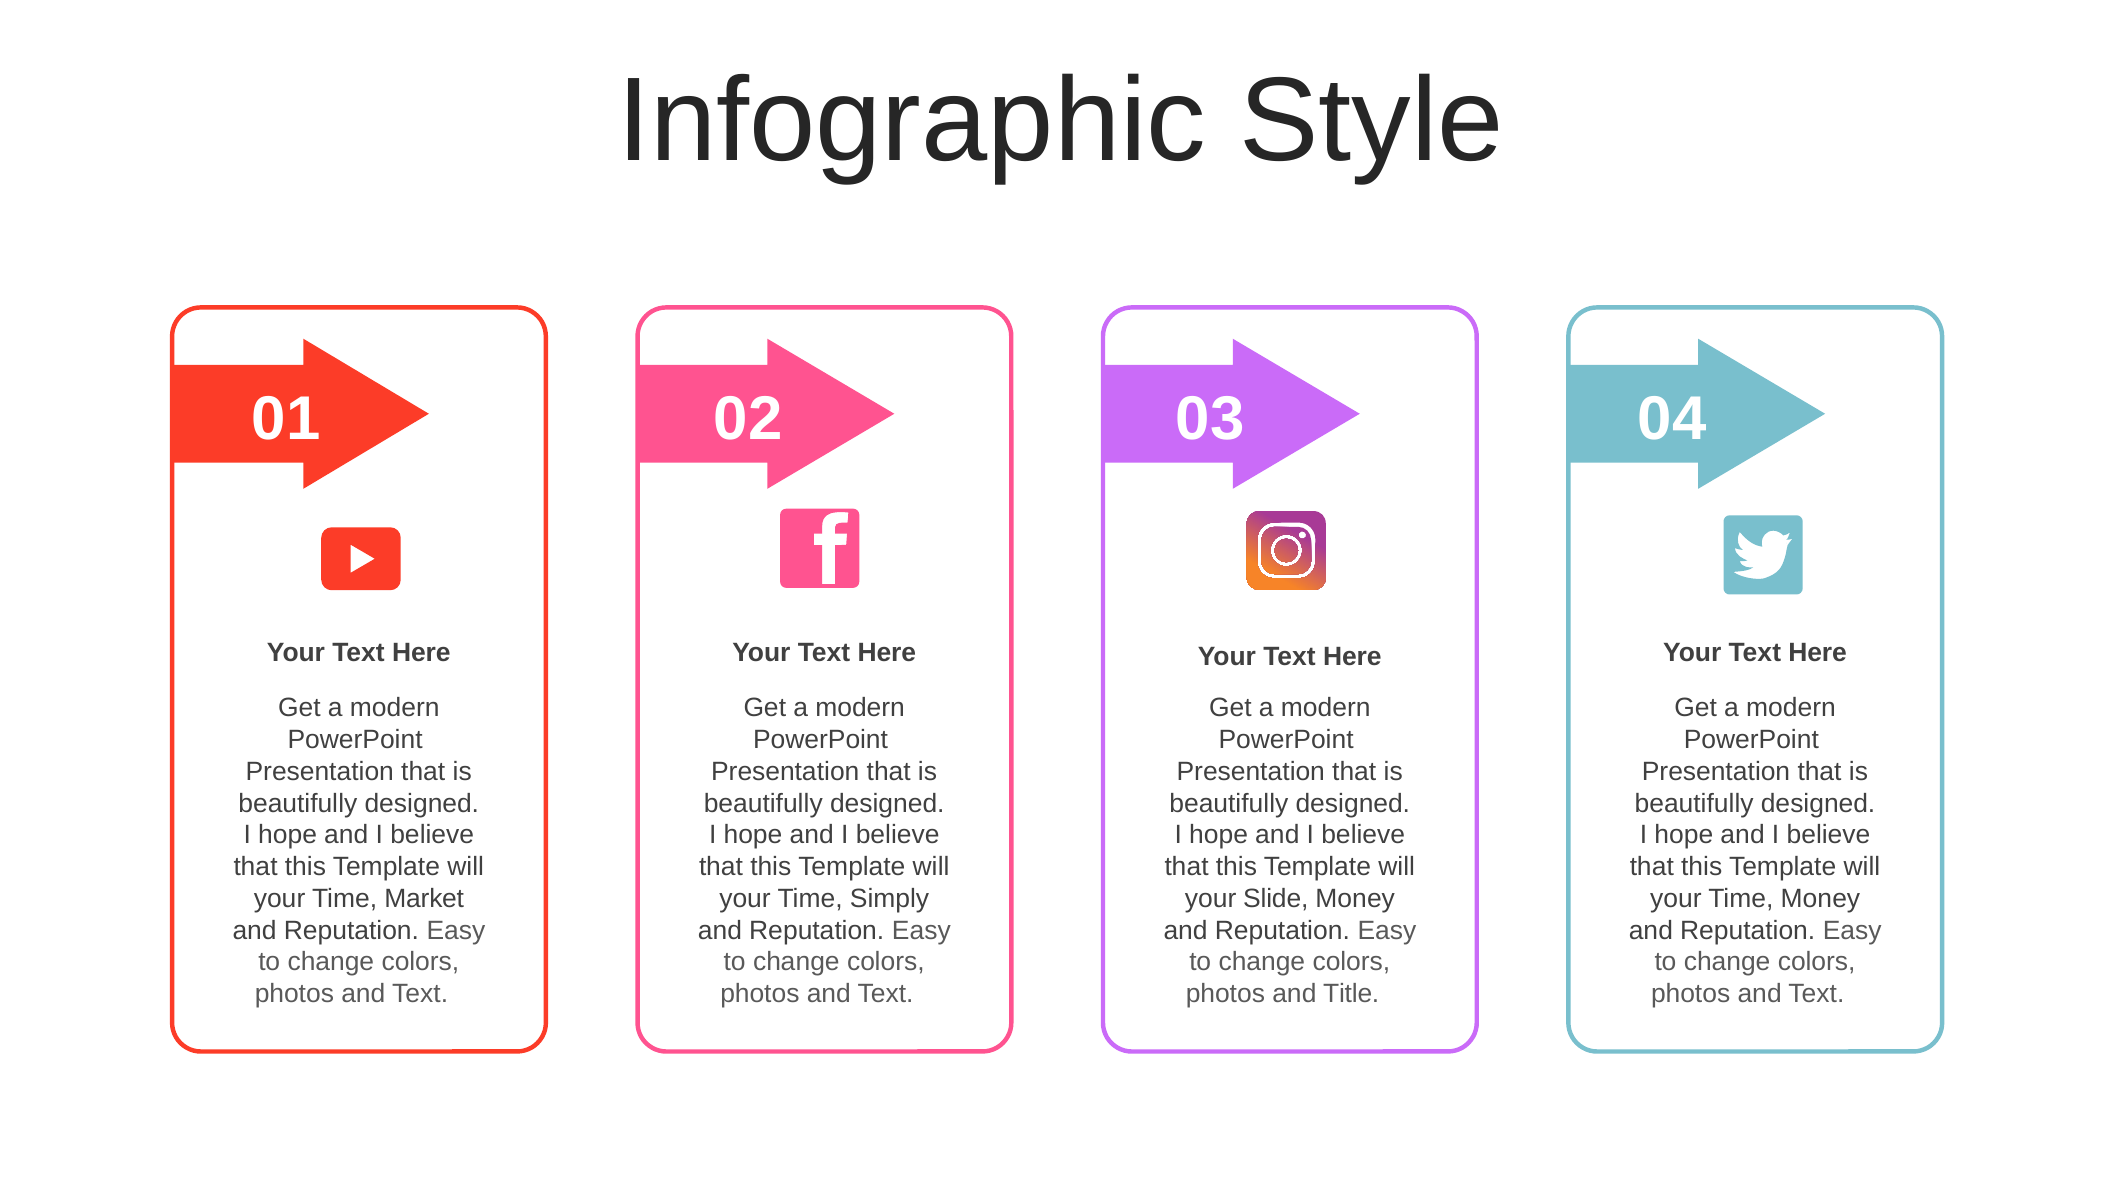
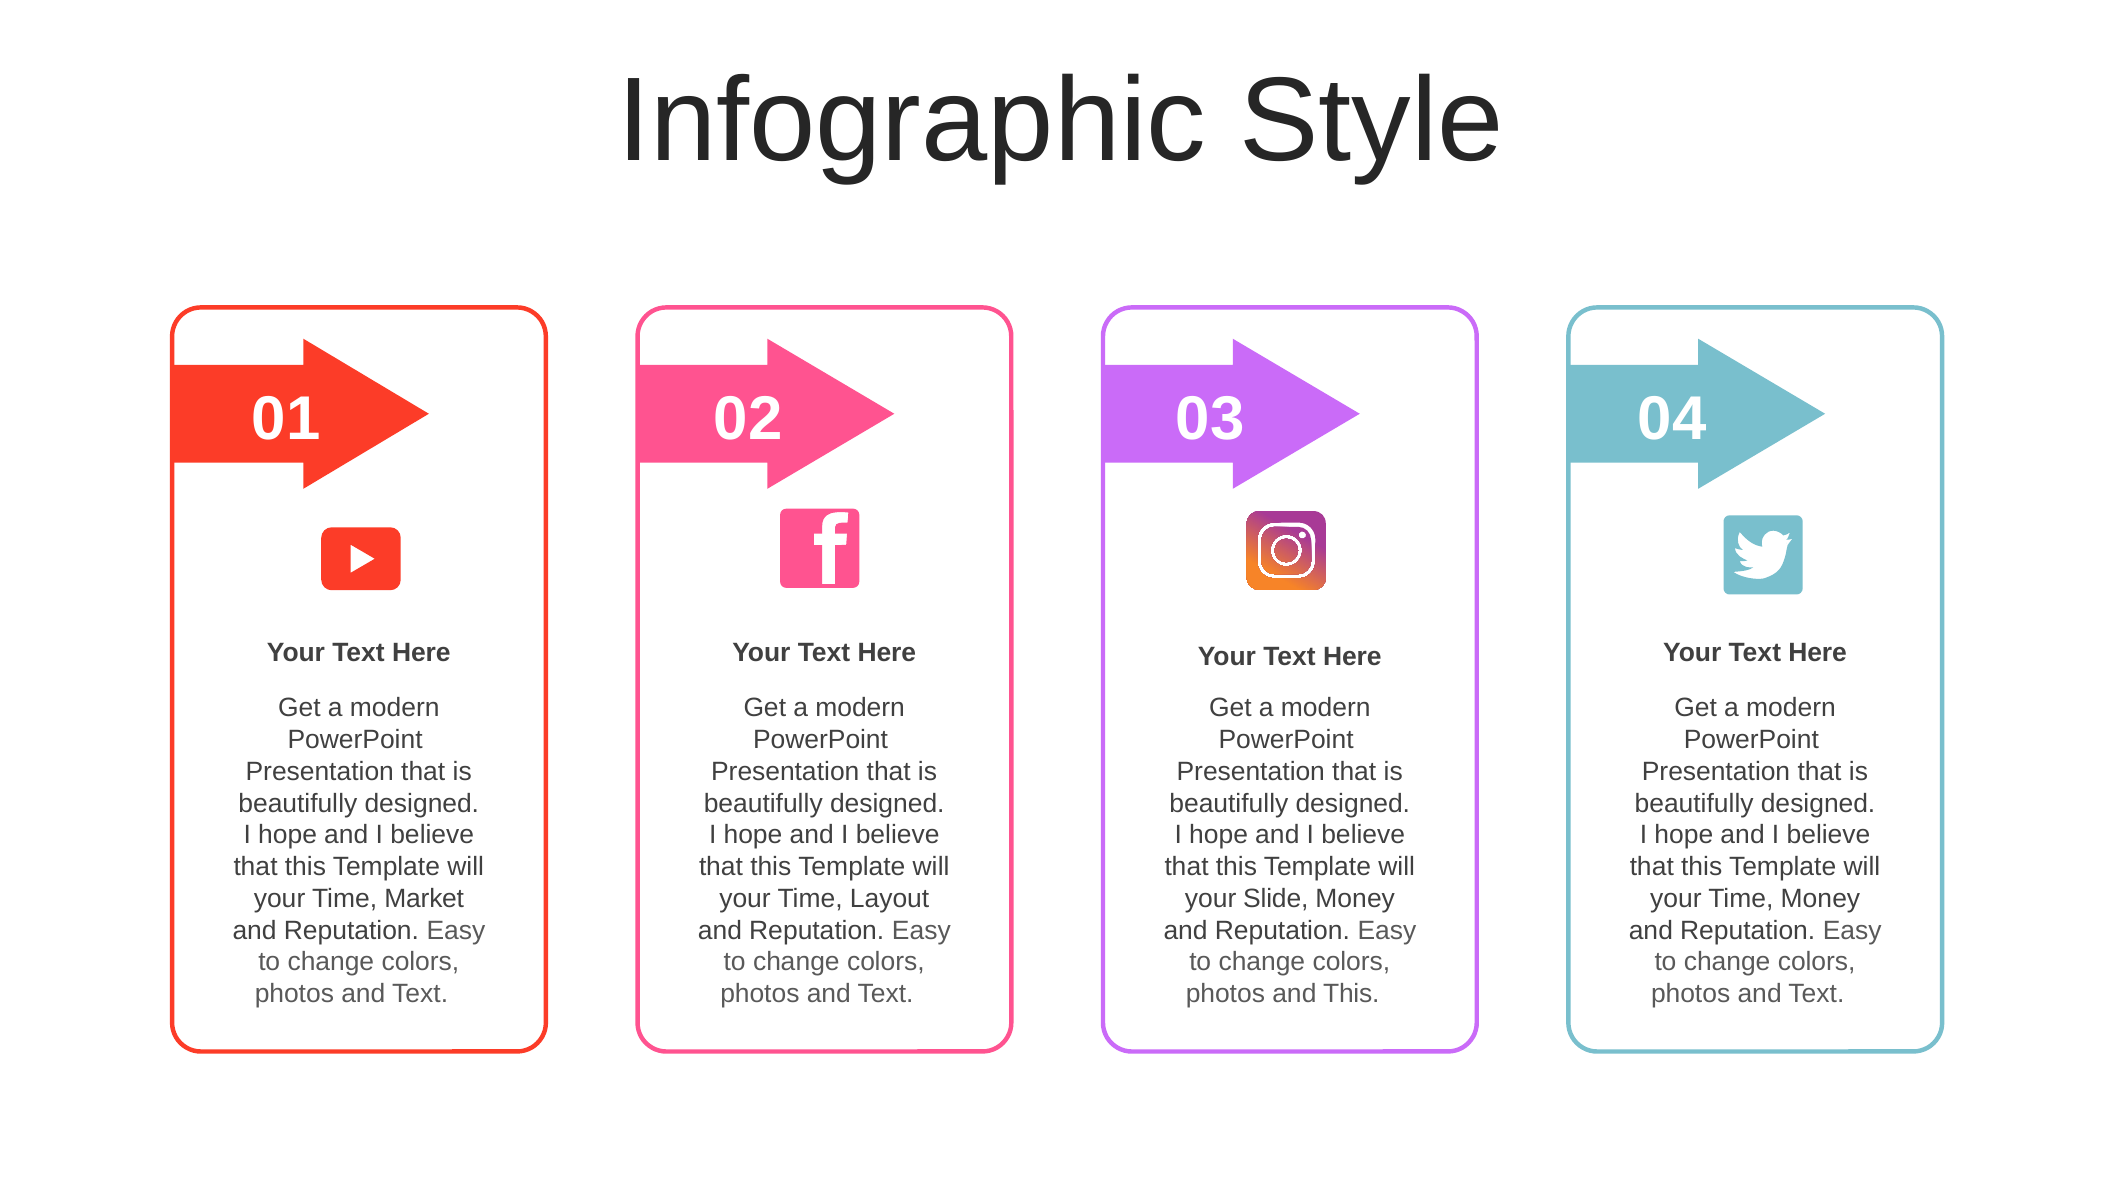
Simply: Simply -> Layout
and Title: Title -> This
